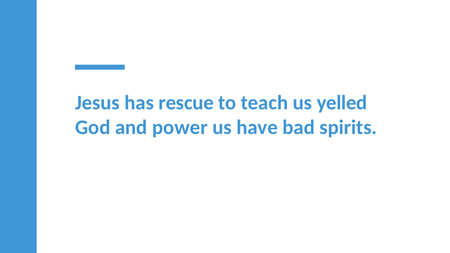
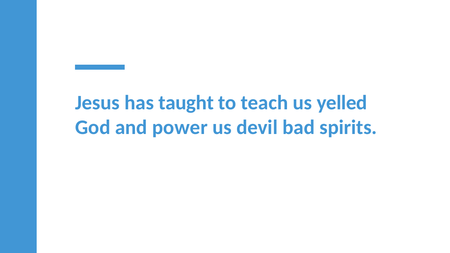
rescue: rescue -> taught
have: have -> devil
